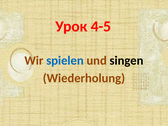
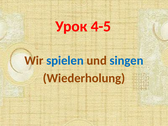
singen colour: black -> blue
